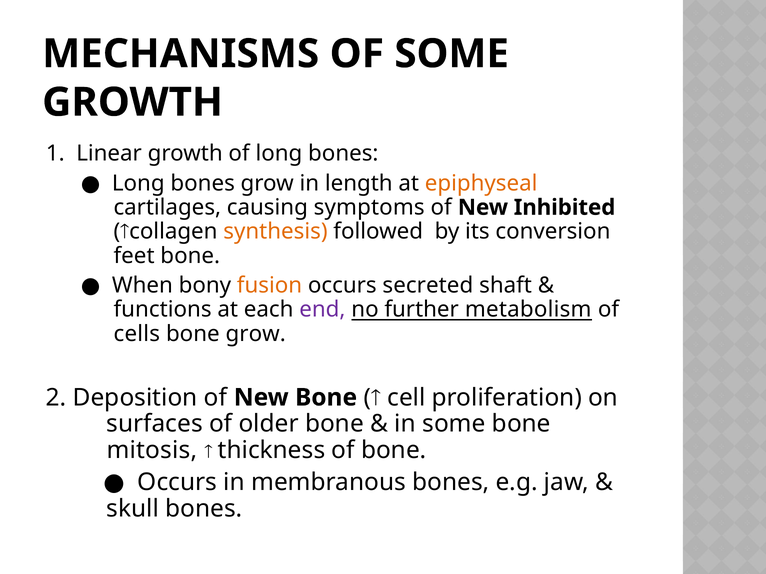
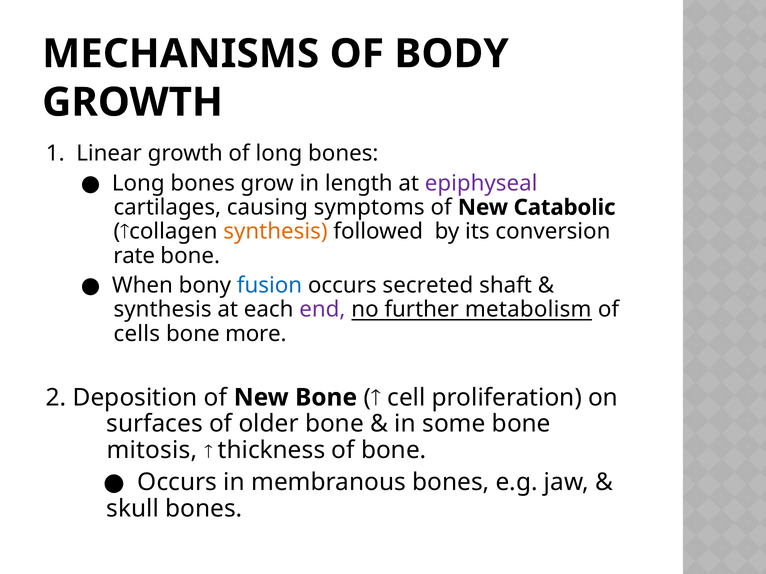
OF SOME: SOME -> BODY
epiphyseal colour: orange -> purple
Inhibited: Inhibited -> Catabolic
feet: feet -> rate
fusion colour: orange -> blue
functions at (163, 310): functions -> synthesis
bone grow: grow -> more
